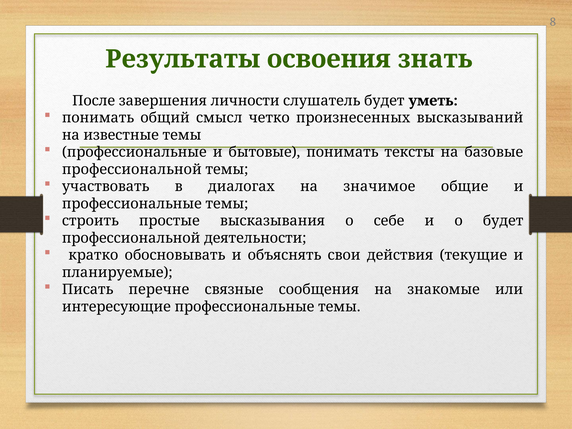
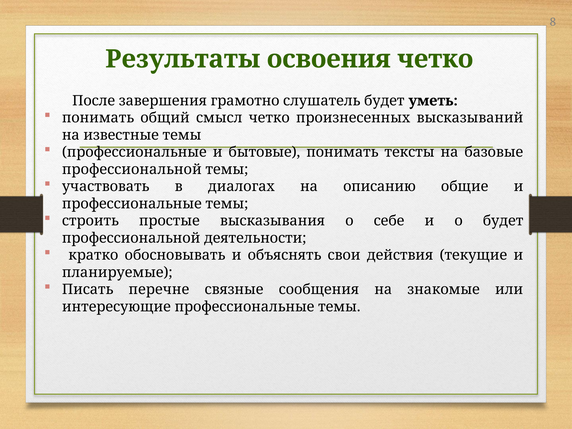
освоения знать: знать -> четко
личности: личности -> грамотно
значимое: значимое -> описанию
